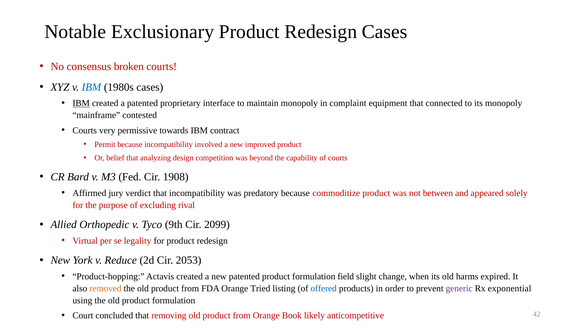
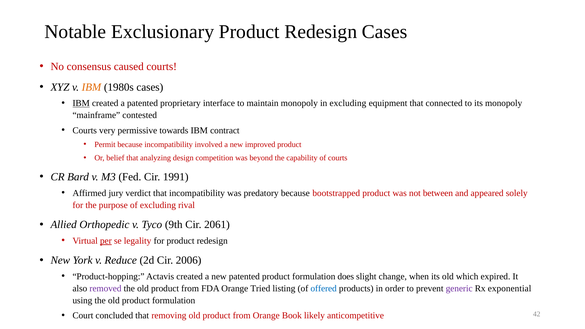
broken: broken -> caused
IBM at (91, 87) colour: blue -> orange
in complaint: complaint -> excluding
1908: 1908 -> 1991
commoditize: commoditize -> bootstrapped
2099: 2099 -> 2061
per underline: none -> present
2053: 2053 -> 2006
field: field -> does
harms: harms -> which
removed colour: orange -> purple
